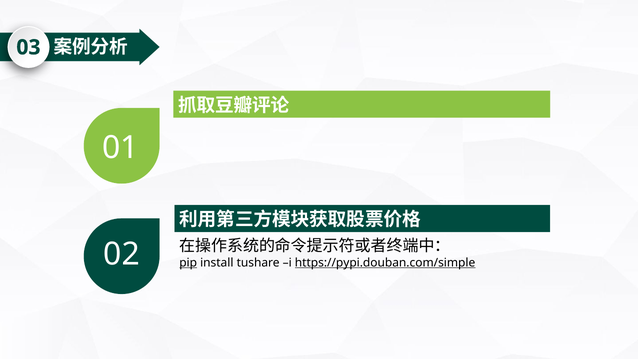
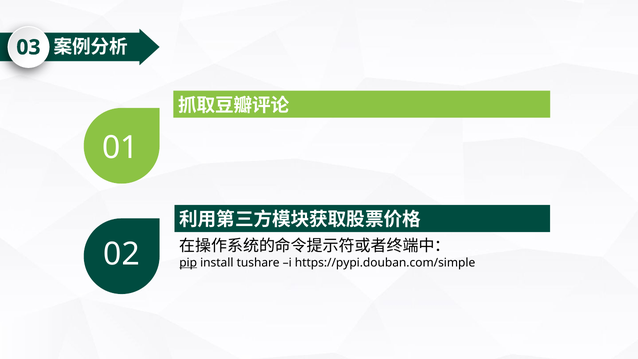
https://pypi.douban.com/simple underline: present -> none
